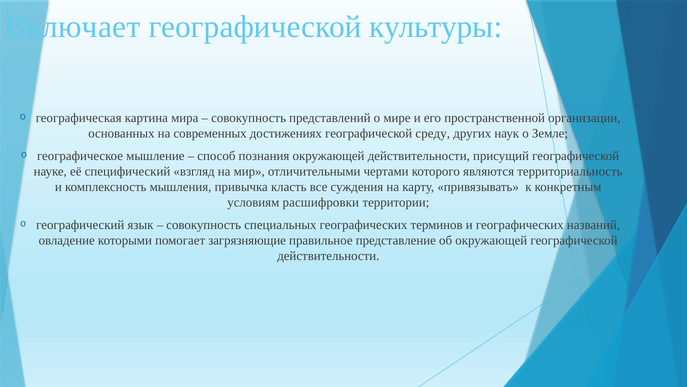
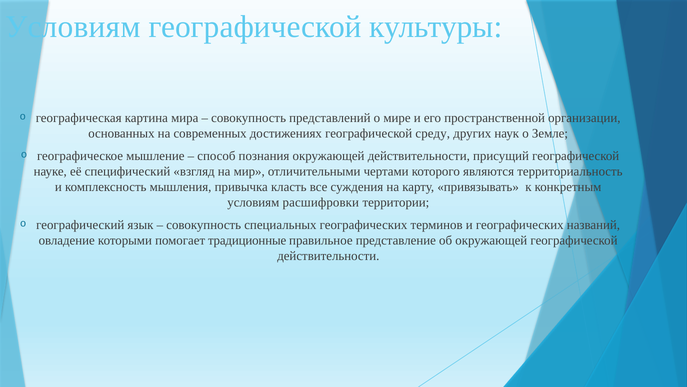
Включает at (73, 27): Включает -> Условиям
загрязняющие: загрязняющие -> традиционные
